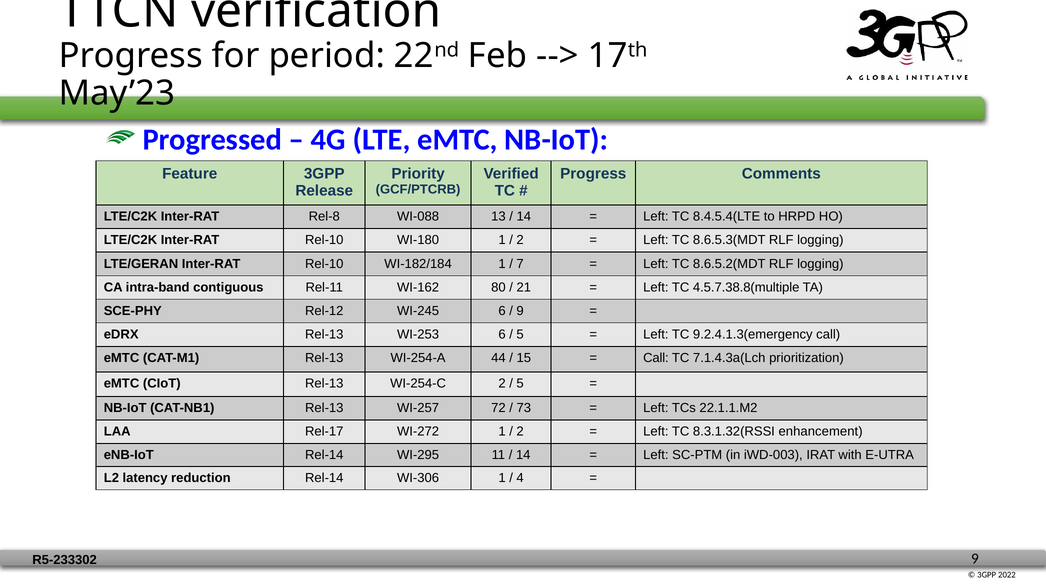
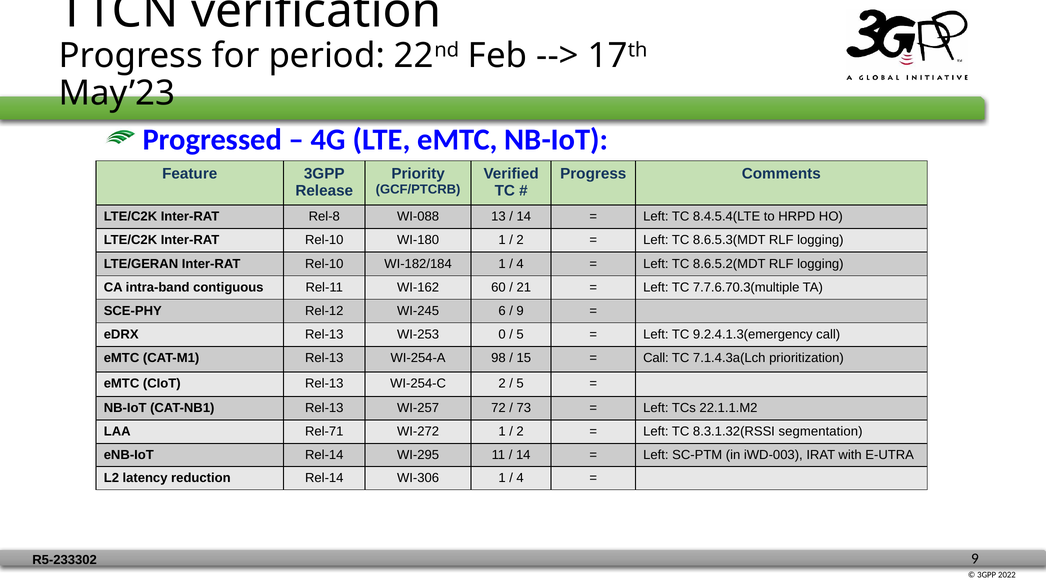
7 at (520, 264): 7 -> 4
80: 80 -> 60
4.5.7.38.8(multiple: 4.5.7.38.8(multiple -> 7.7.6.70.3(multiple
WI-253 6: 6 -> 0
44: 44 -> 98
Rel-17: Rel-17 -> Rel-71
enhancement: enhancement -> segmentation
